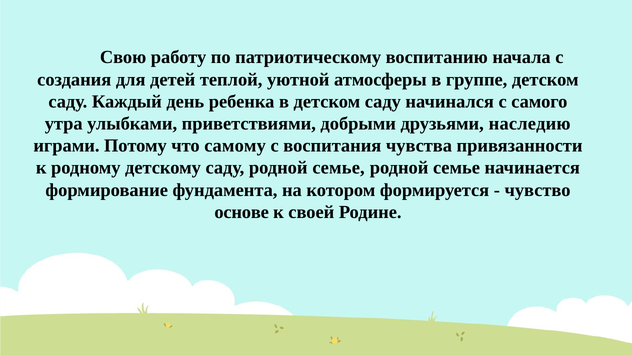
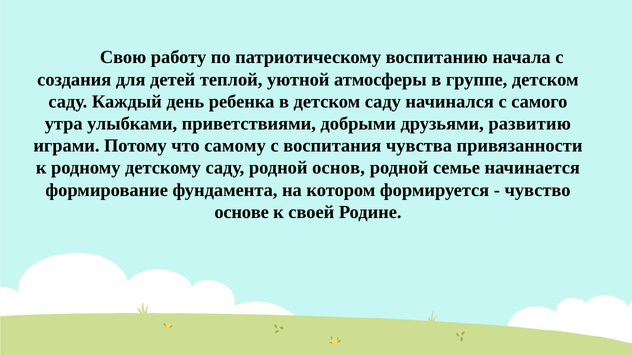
наследию: наследию -> развитию
саду родной семье: семье -> основ
